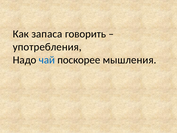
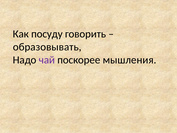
запаса: запаса -> посуду
употребления: употребления -> образовывать
чай colour: blue -> purple
